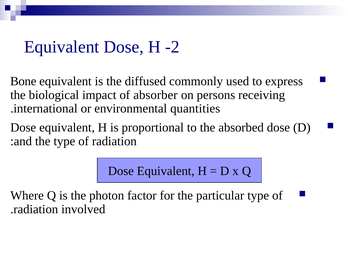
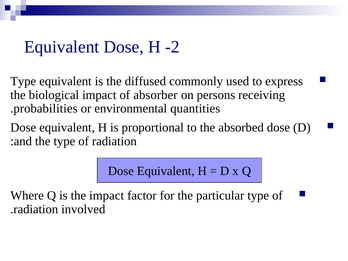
Bone at (23, 81): Bone -> Type
international: international -> probabilities
the photon: photon -> impact
